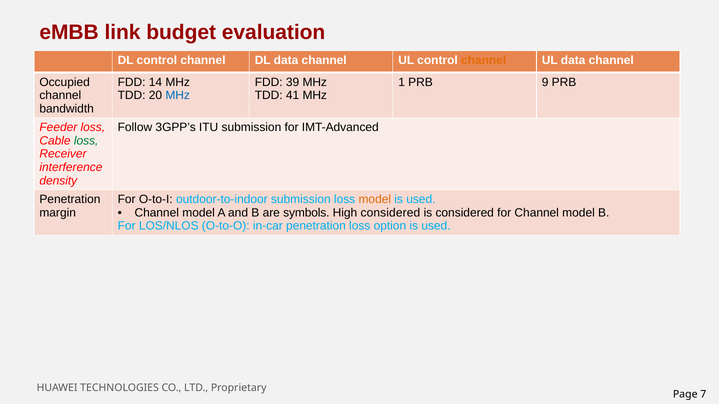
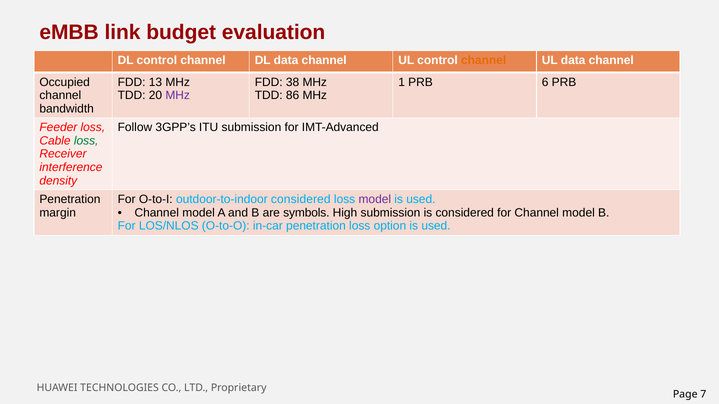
14: 14 -> 13
39: 39 -> 38
9: 9 -> 6
MHz at (178, 96) colour: blue -> purple
41: 41 -> 86
outdoor-to-indoor submission: submission -> considered
model at (375, 199) colour: orange -> purple
High considered: considered -> submission
